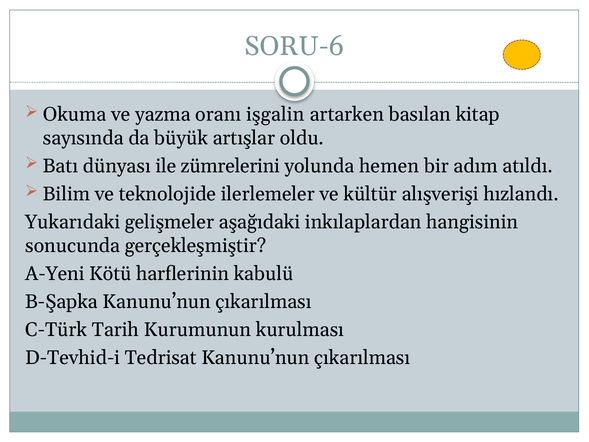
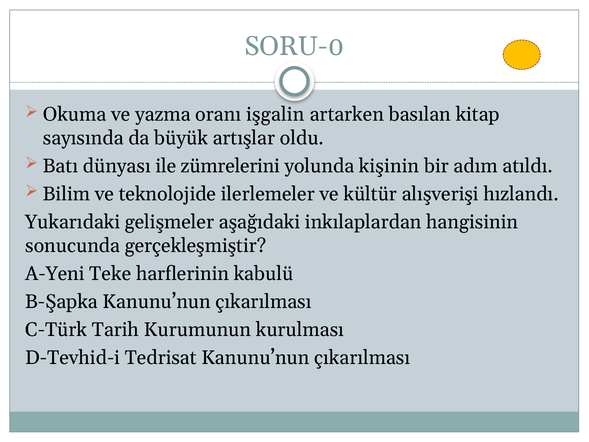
SORU-6: SORU-6 -> SORU-0
hemen: hemen -> kişinin
Kötü: Kötü -> Teke
